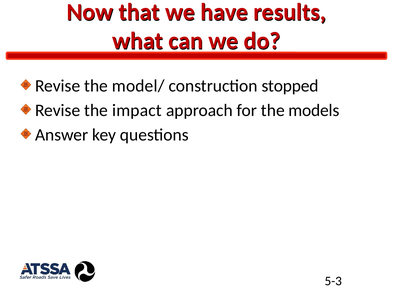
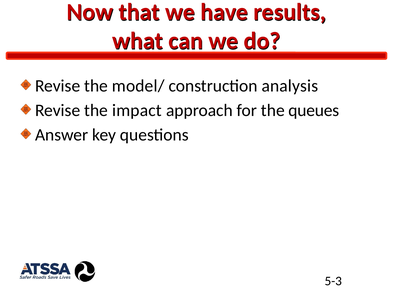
stopped: stopped -> analysis
models: models -> queues
